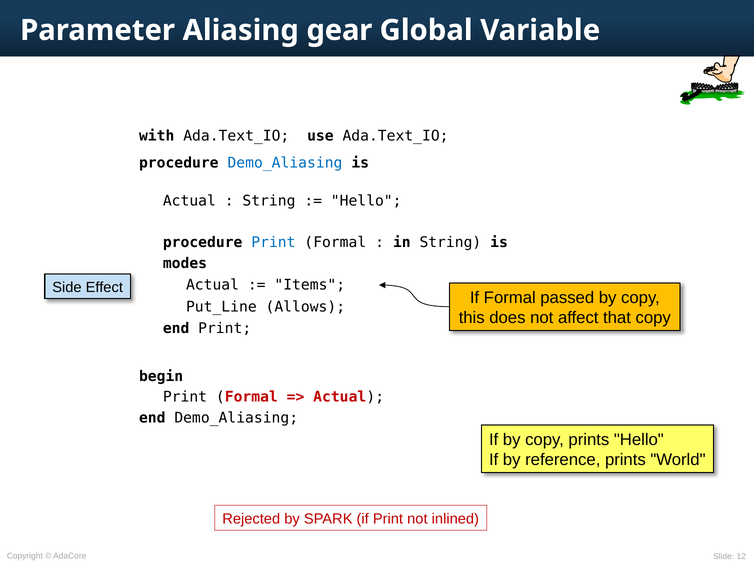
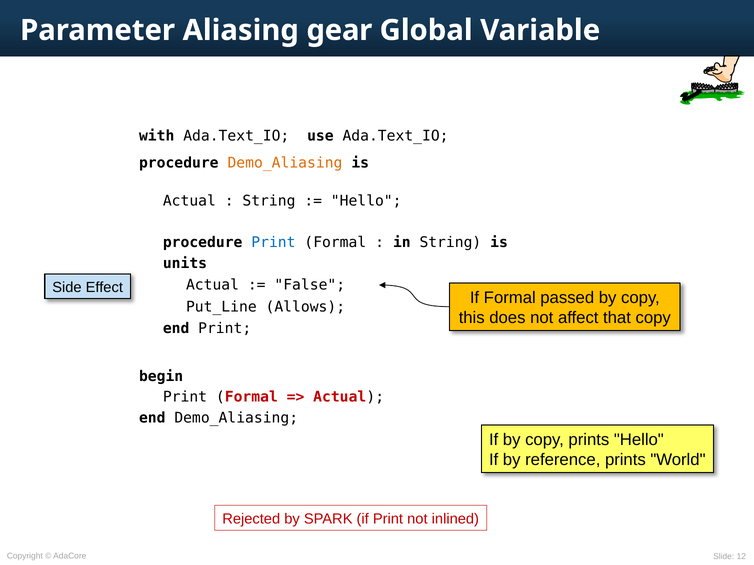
Demo_Aliasing at (285, 163) colour: blue -> orange
modes: modes -> units
Items: Items -> False
